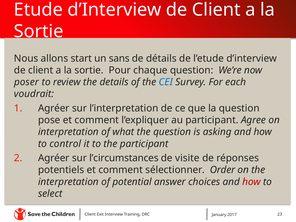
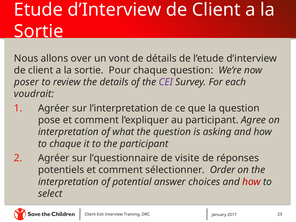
start: start -> over
sans: sans -> vont
CEI colour: blue -> purple
to control: control -> chaque
l’circumstances: l’circumstances -> l’questionnaire
